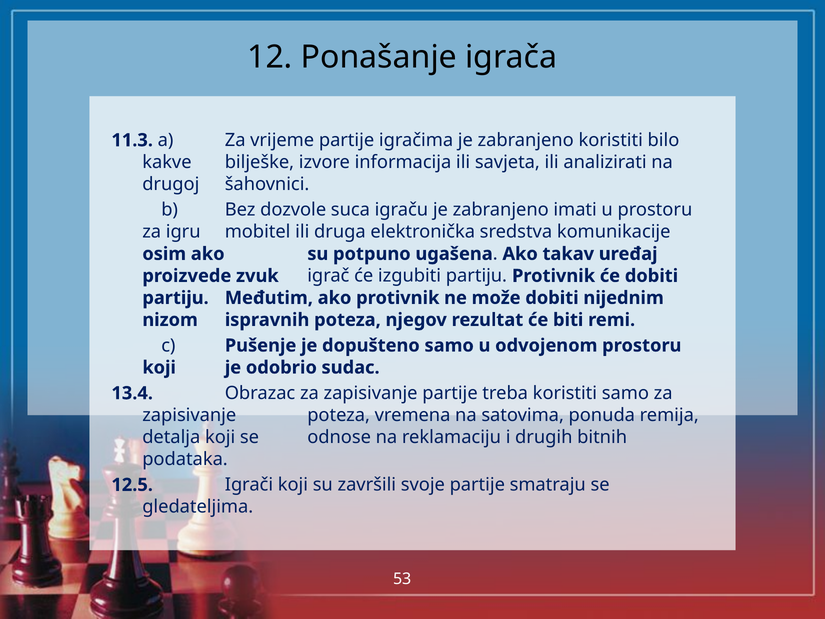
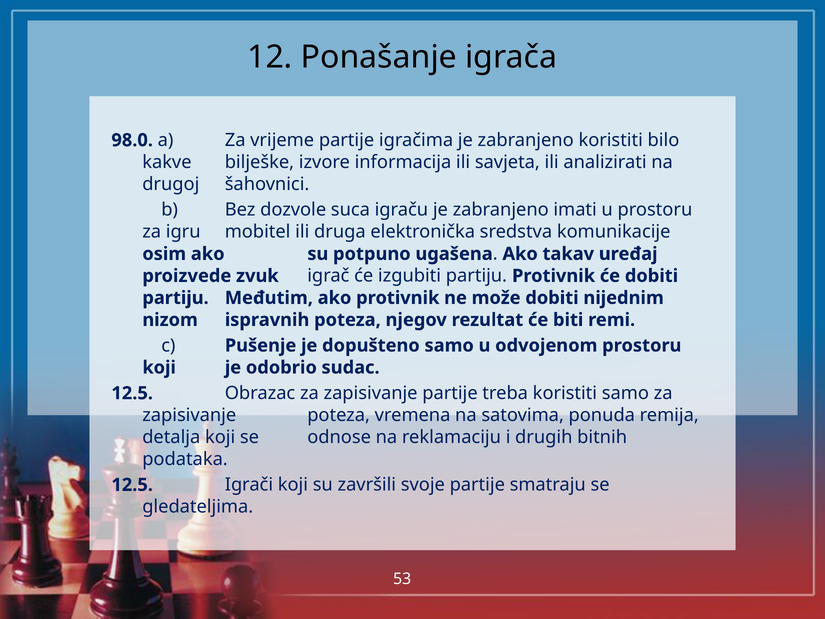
11.3: 11.3 -> 98.0
13.4 at (132, 393): 13.4 -> 12.5
